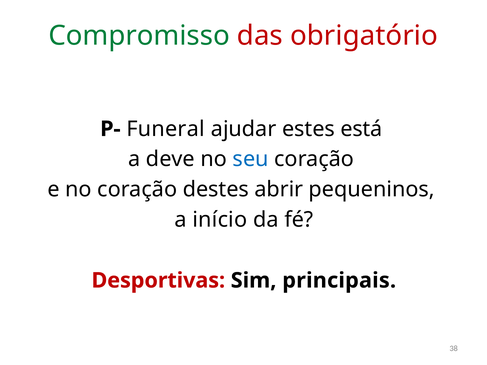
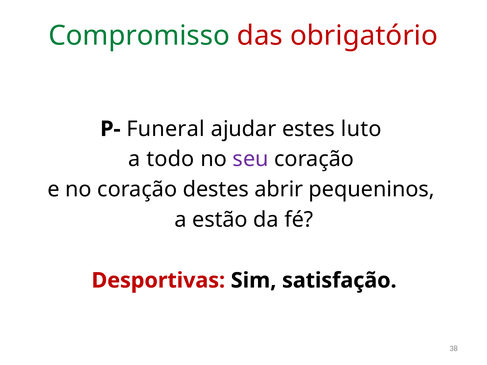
está: está -> luto
deve: deve -> todo
seu colour: blue -> purple
início: início -> estão
principais: principais -> satisfação
